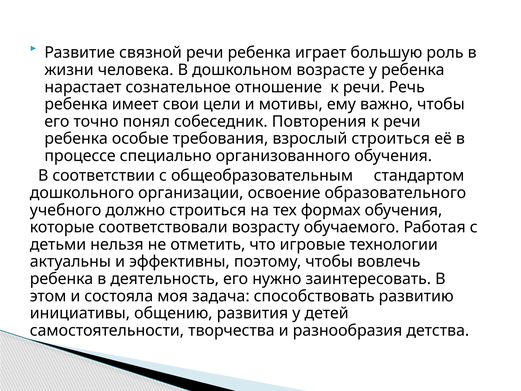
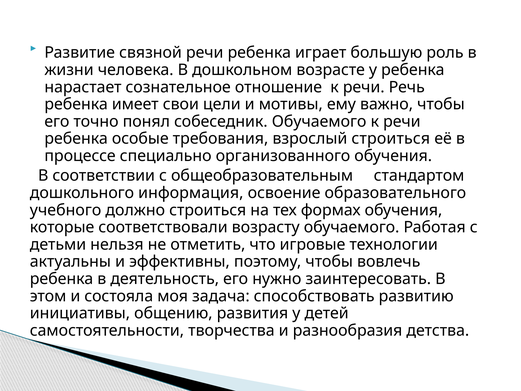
собеседник Повторения: Повторения -> Обучаемого
организации: организации -> информация
